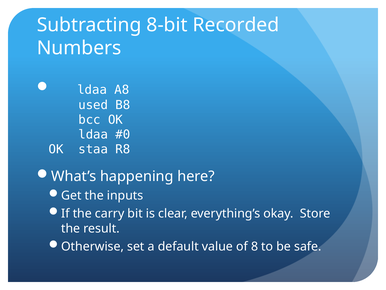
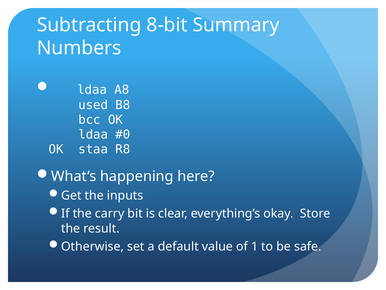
Recorded: Recorded -> Summary
8: 8 -> 1
